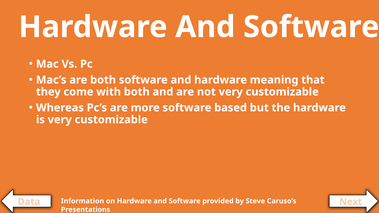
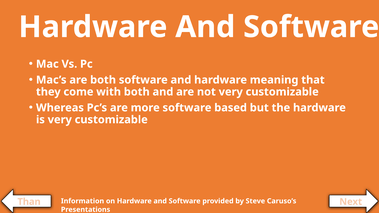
Data: Data -> Than
